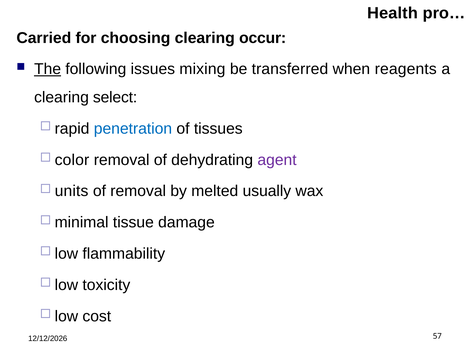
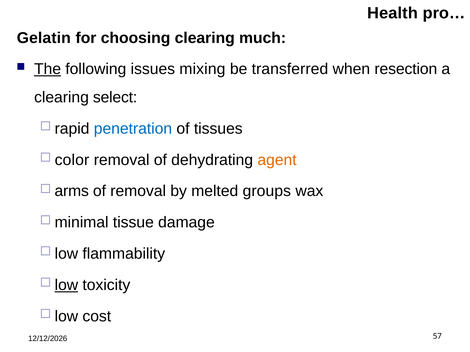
Carried: Carried -> Gelatin
occur: occur -> much
reagents: reagents -> resection
agent colour: purple -> orange
units: units -> arms
usually: usually -> groups
low at (66, 285) underline: none -> present
